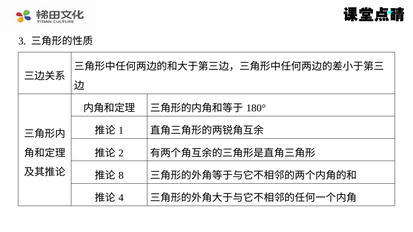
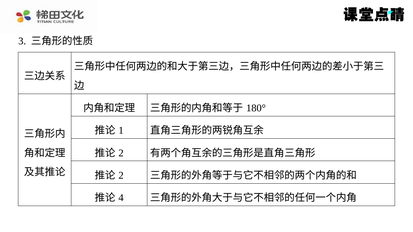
8 at (121, 176): 8 -> 2
